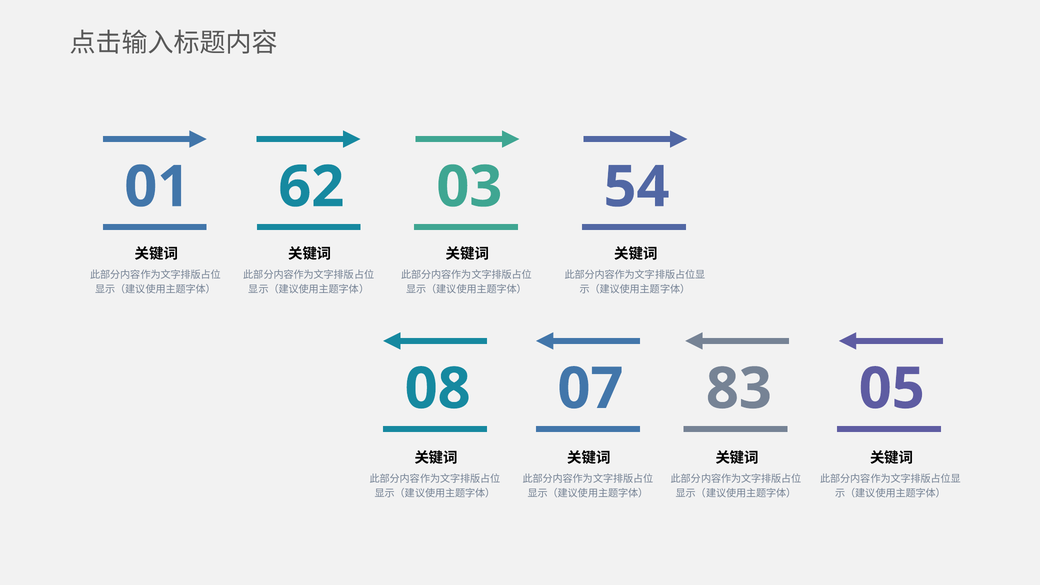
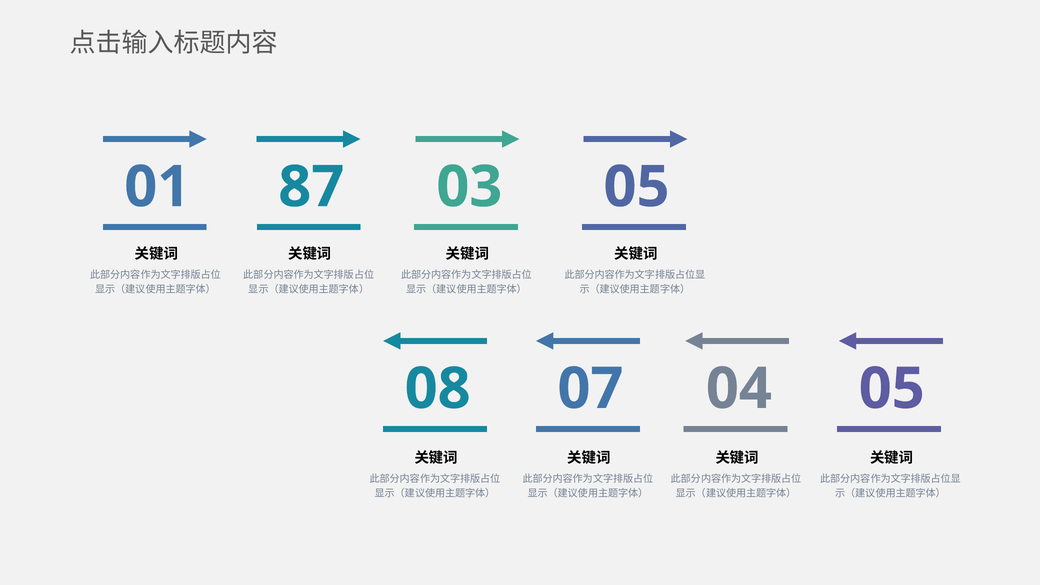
62: 62 -> 87
03 54: 54 -> 05
83: 83 -> 04
